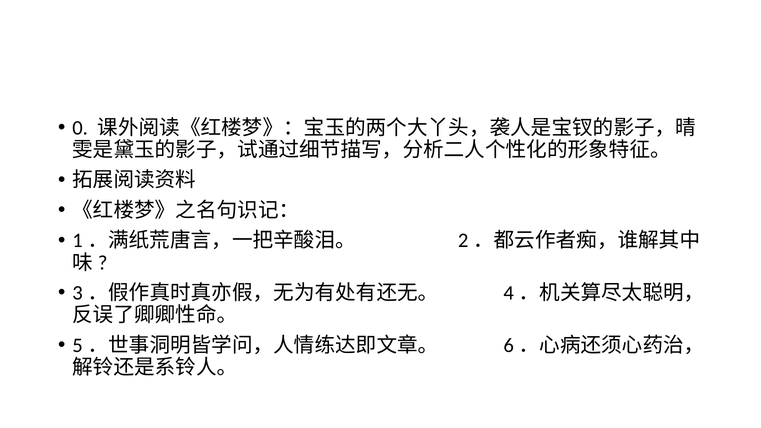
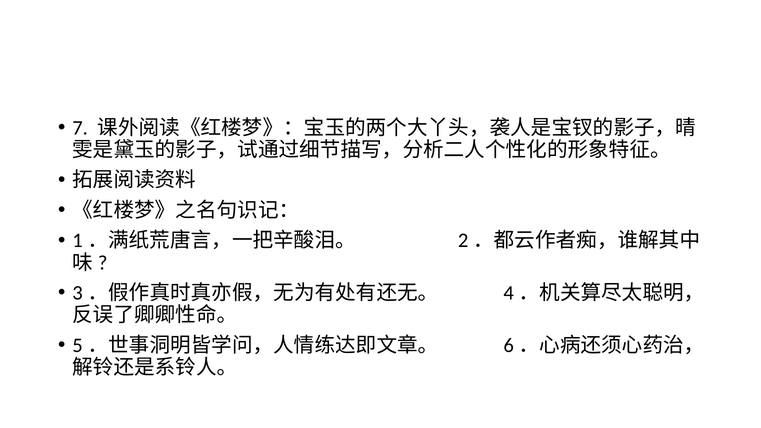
0: 0 -> 7
